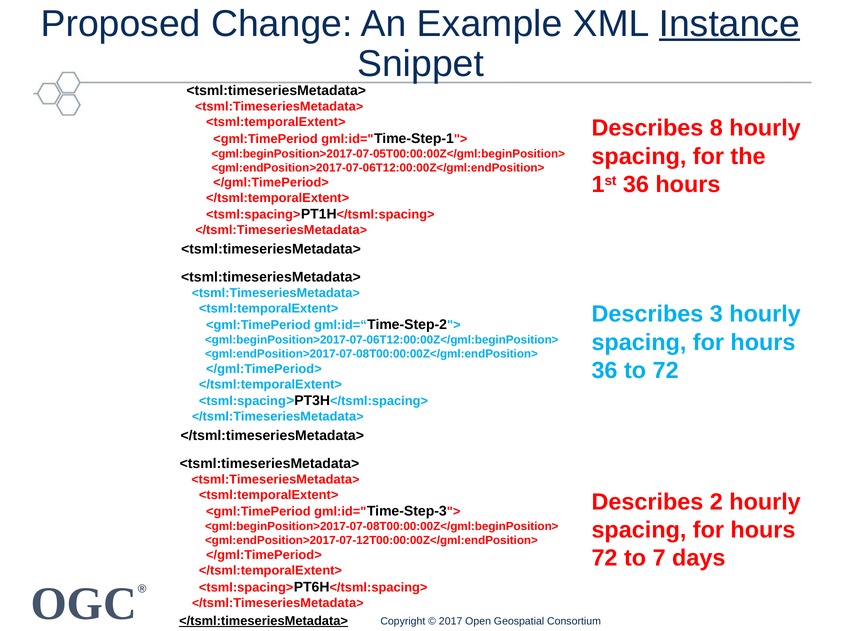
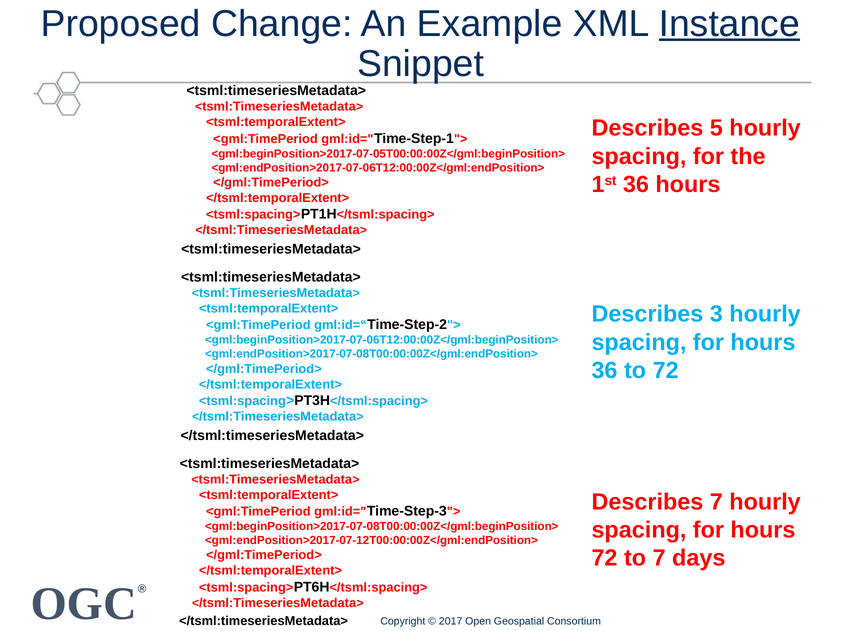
8: 8 -> 5
Describes 2: 2 -> 7
</tsml:timeseriesMetadata> at (264, 621) underline: present -> none
